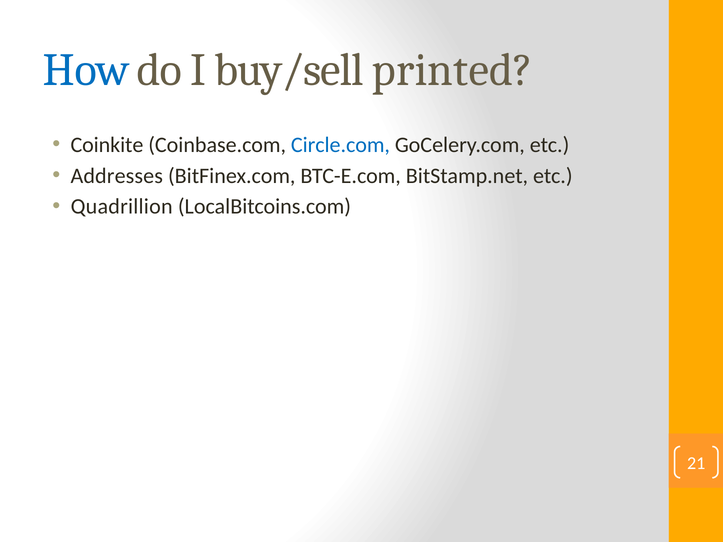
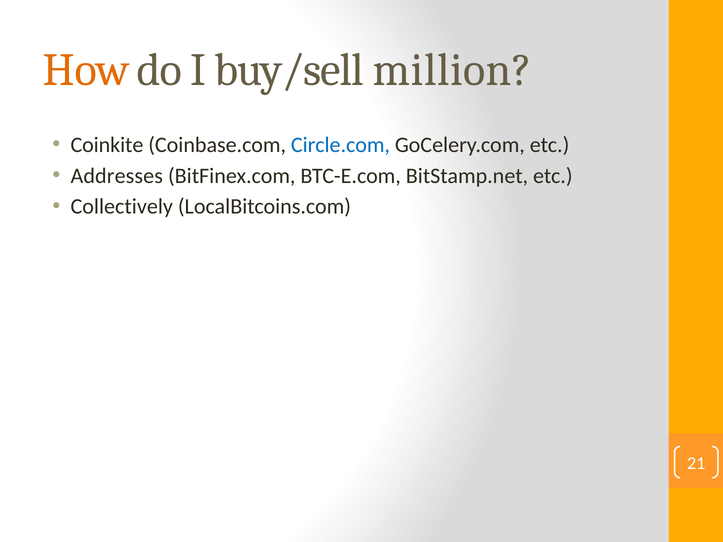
How colour: blue -> orange
printed: printed -> million
Quadrillion: Quadrillion -> Collectively
